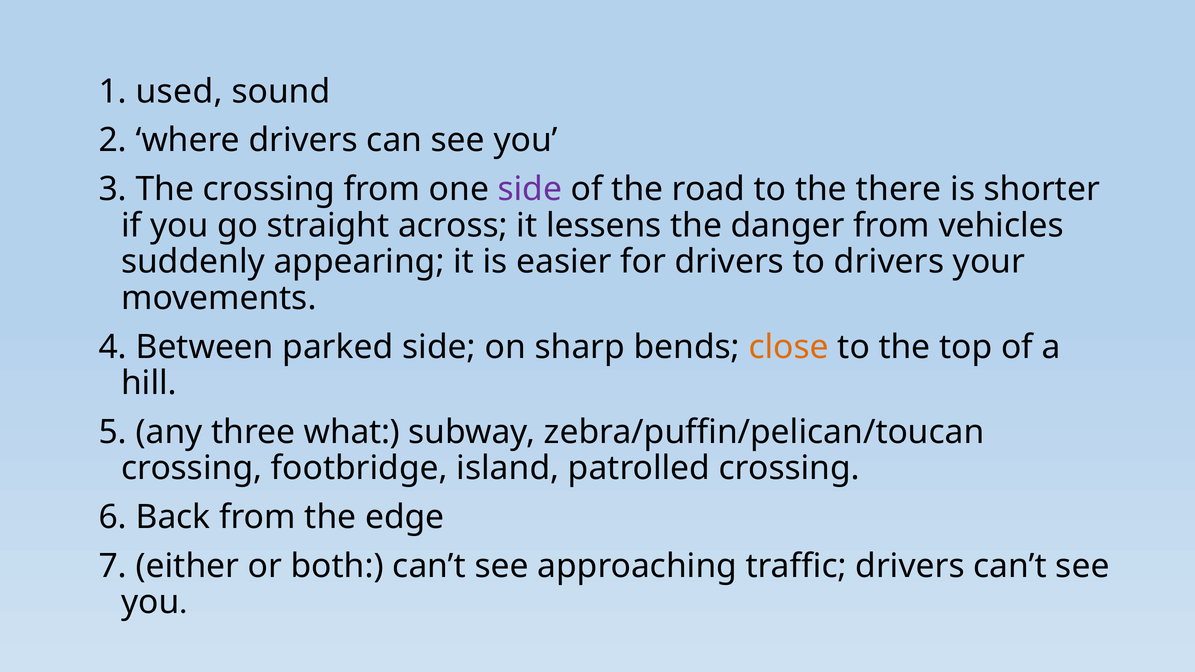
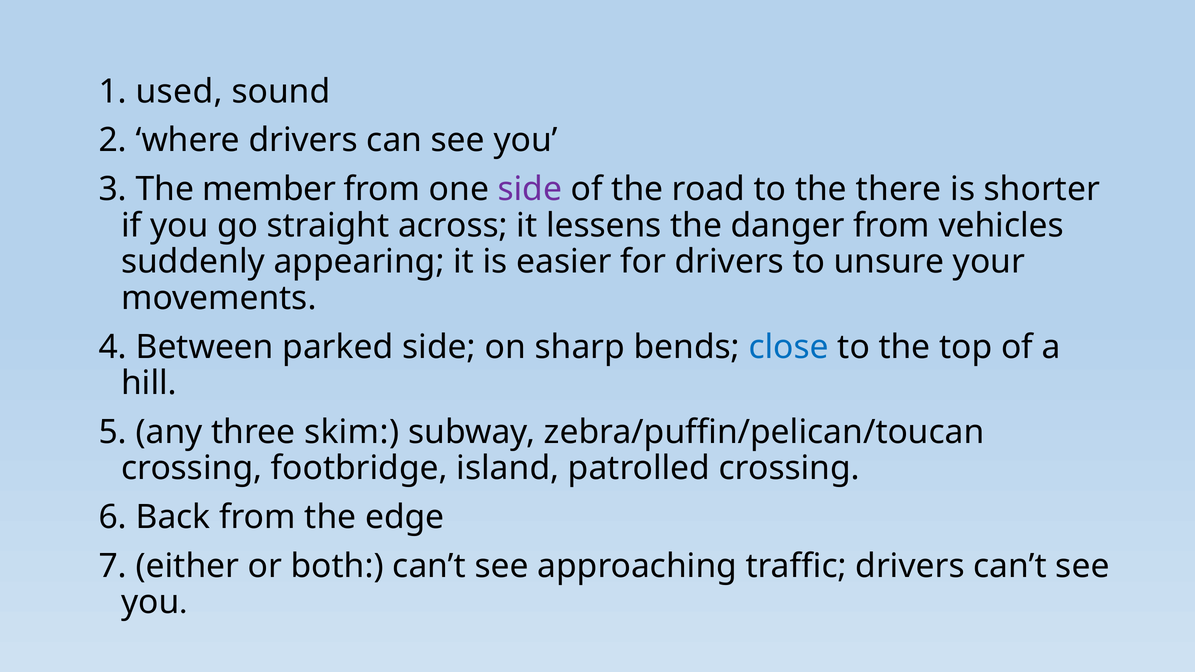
The crossing: crossing -> member
to drivers: drivers -> unsure
close colour: orange -> blue
what: what -> skim
